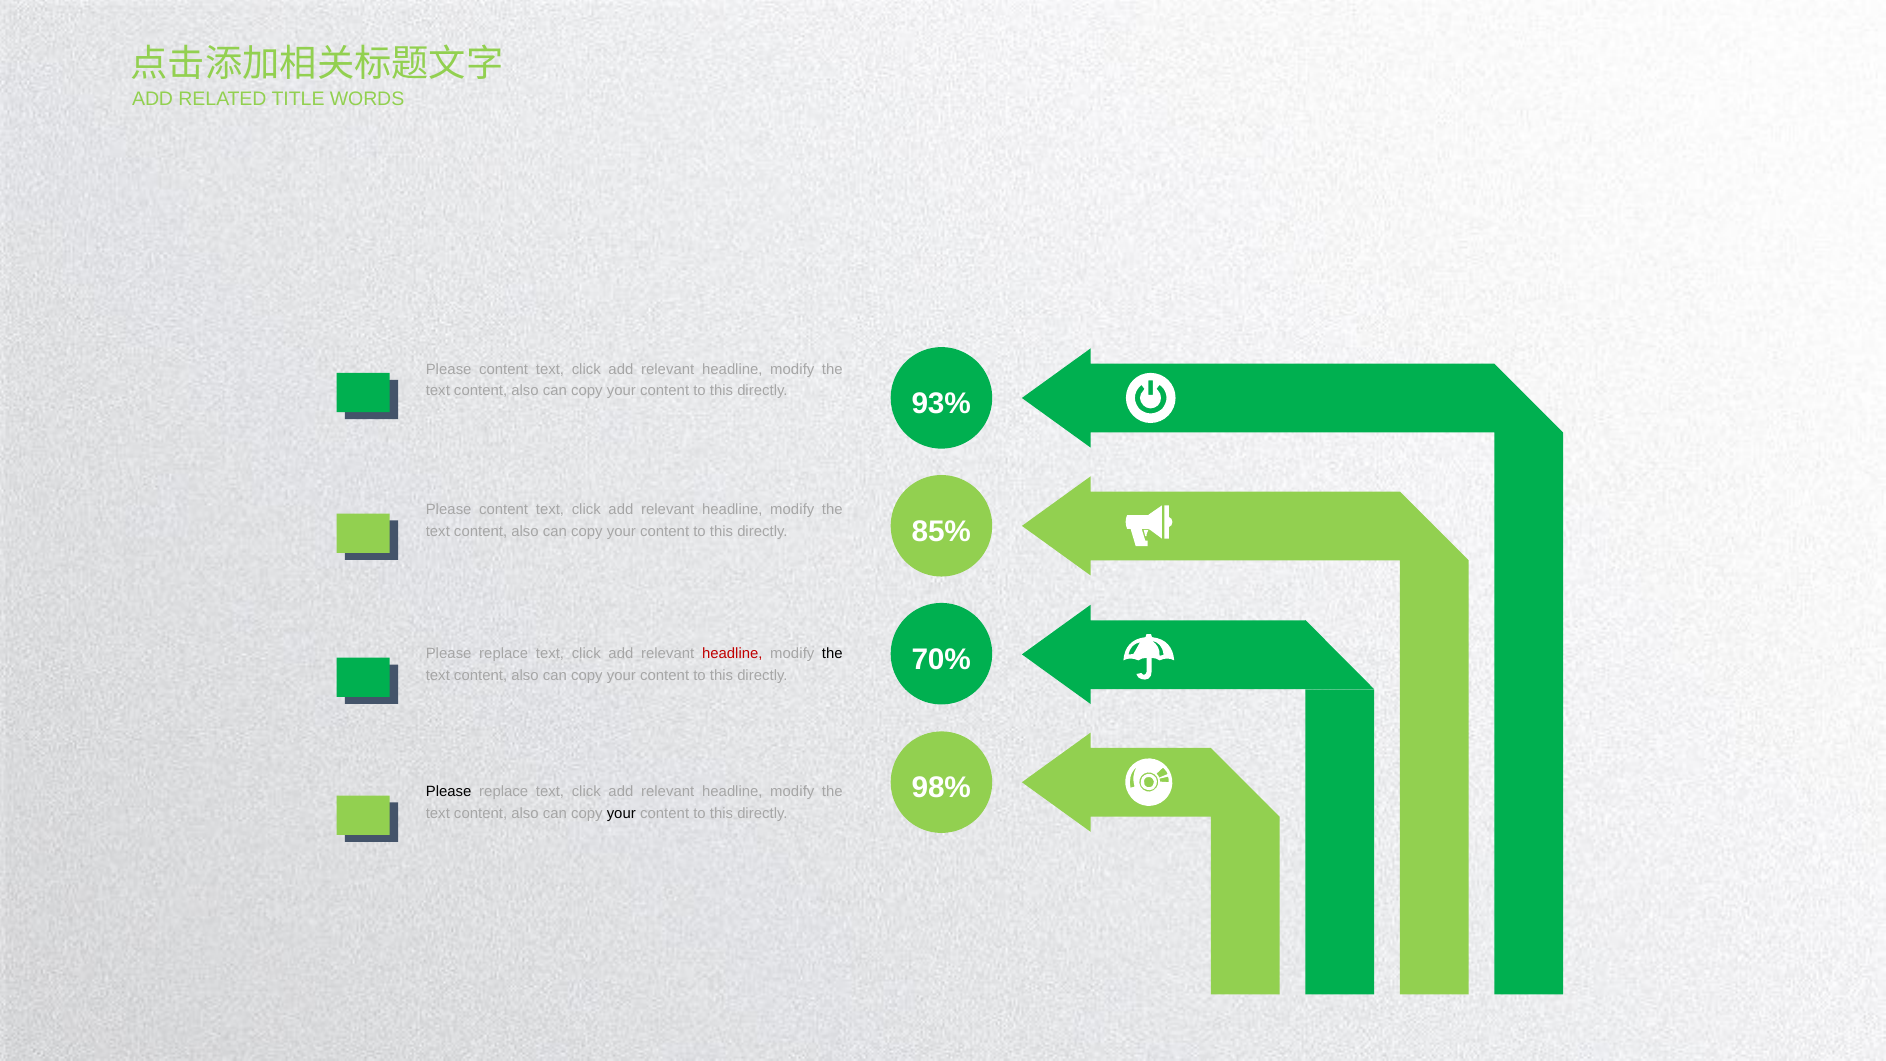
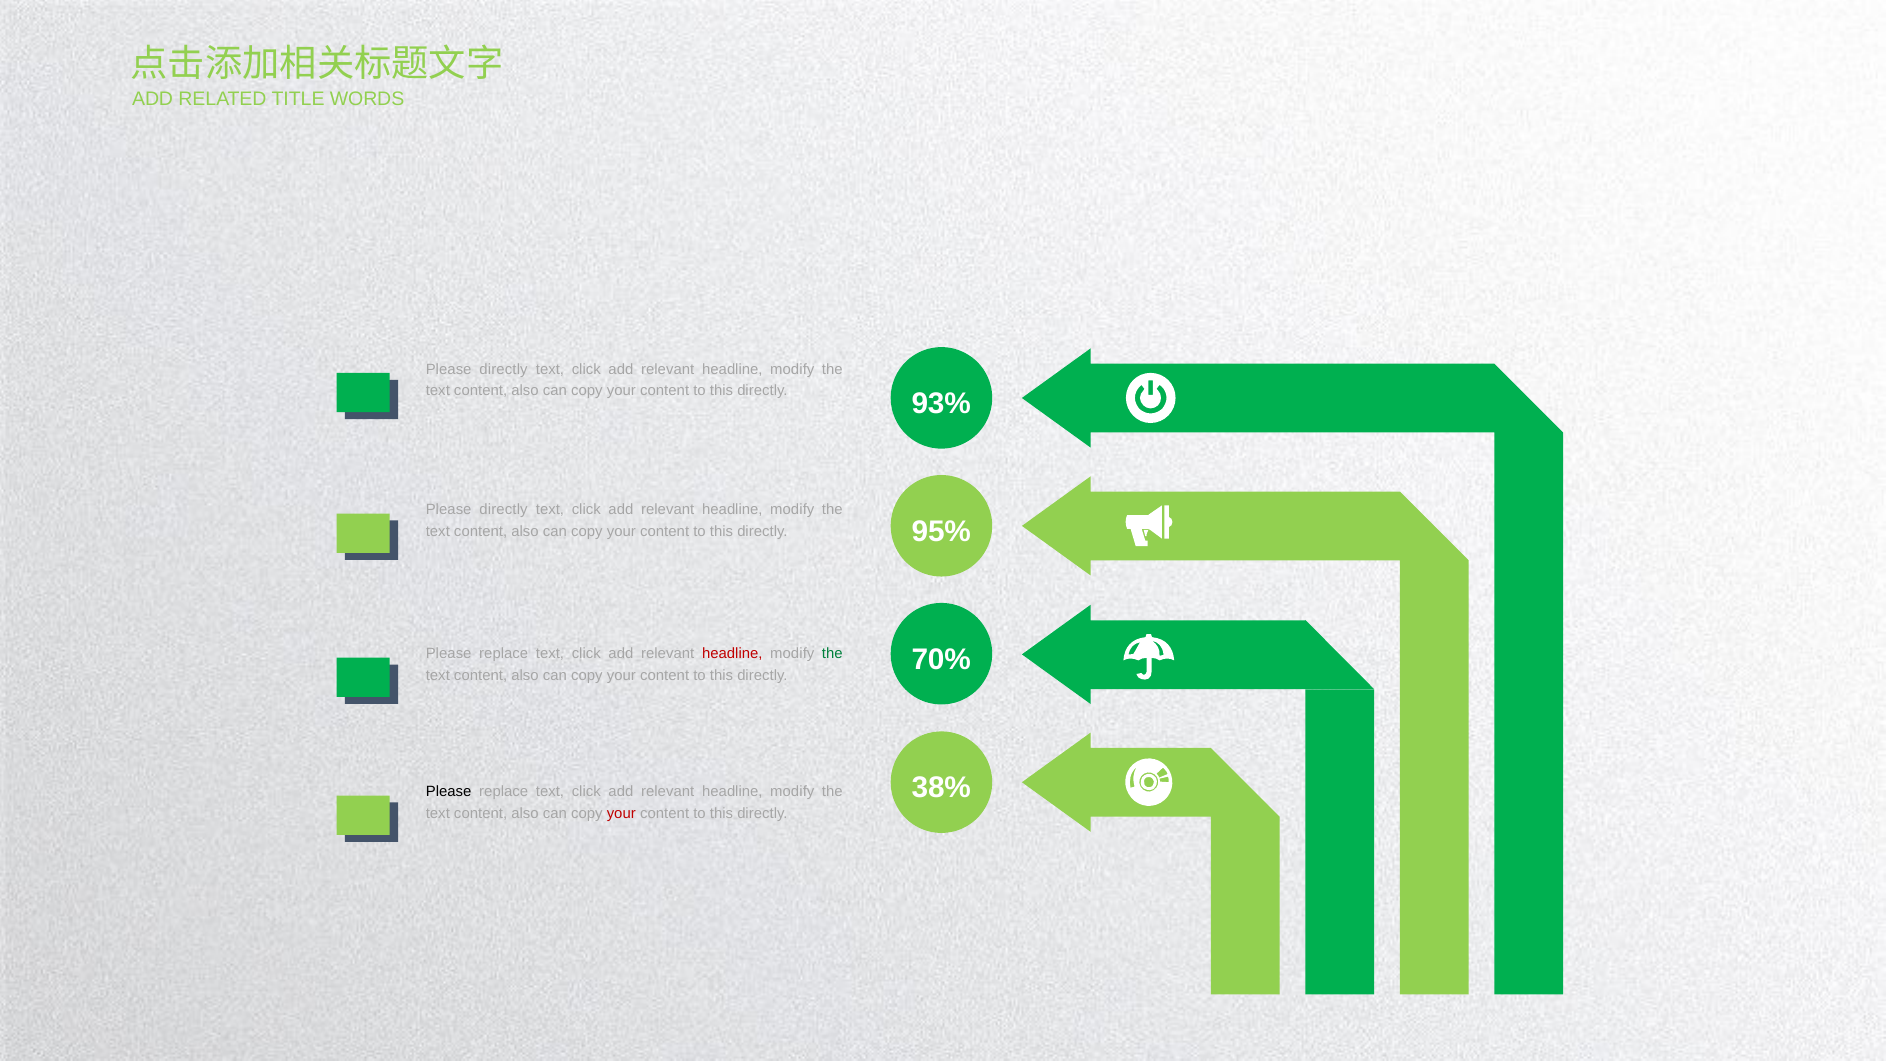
content at (504, 369): content -> directly
content at (504, 510): content -> directly
85%: 85% -> 95%
the at (832, 654) colour: black -> green
98%: 98% -> 38%
your at (621, 813) colour: black -> red
